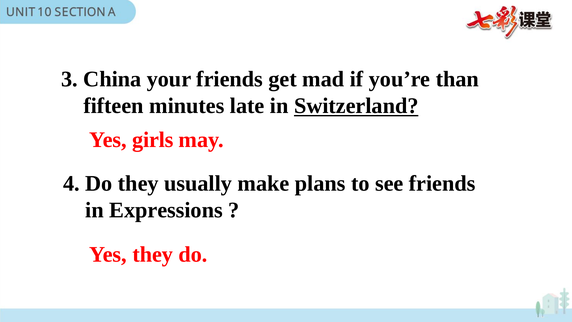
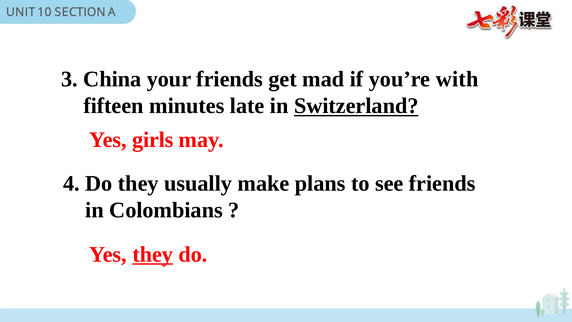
than: than -> with
Expressions: Expressions -> Colombians
they at (153, 254) underline: none -> present
